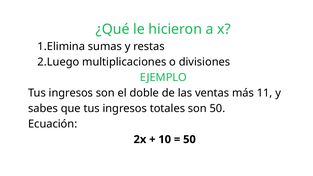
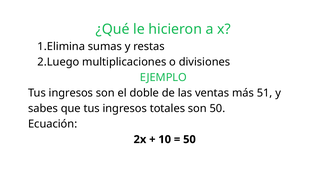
11: 11 -> 51
